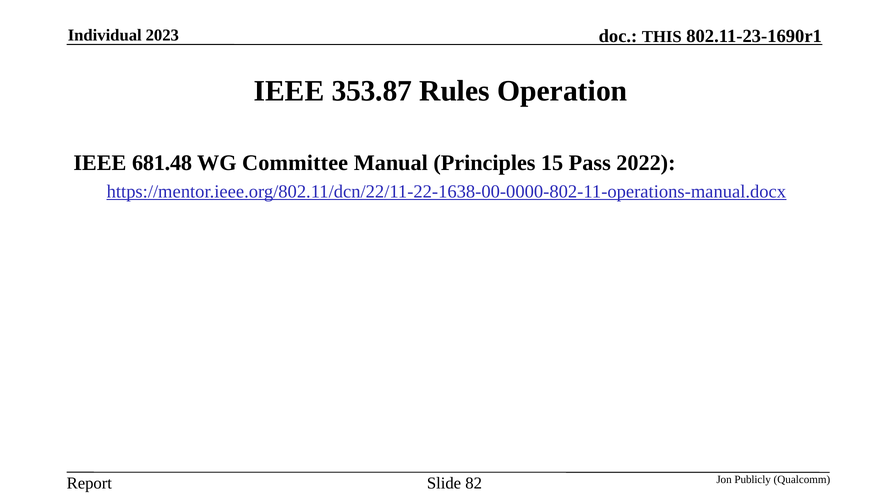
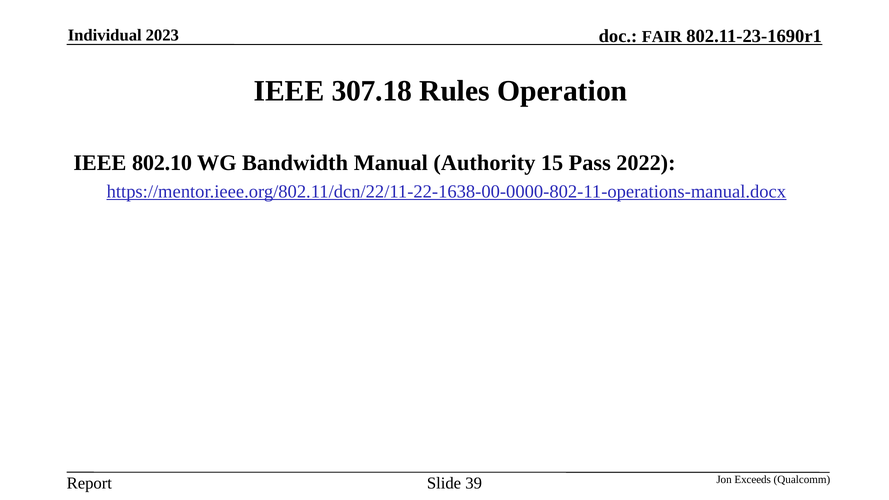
THIS: THIS -> FAIR
353.87: 353.87 -> 307.18
681.48: 681.48 -> 802.10
Committee: Committee -> Bandwidth
Principles: Principles -> Authority
82: 82 -> 39
Publicly: Publicly -> Exceeds
